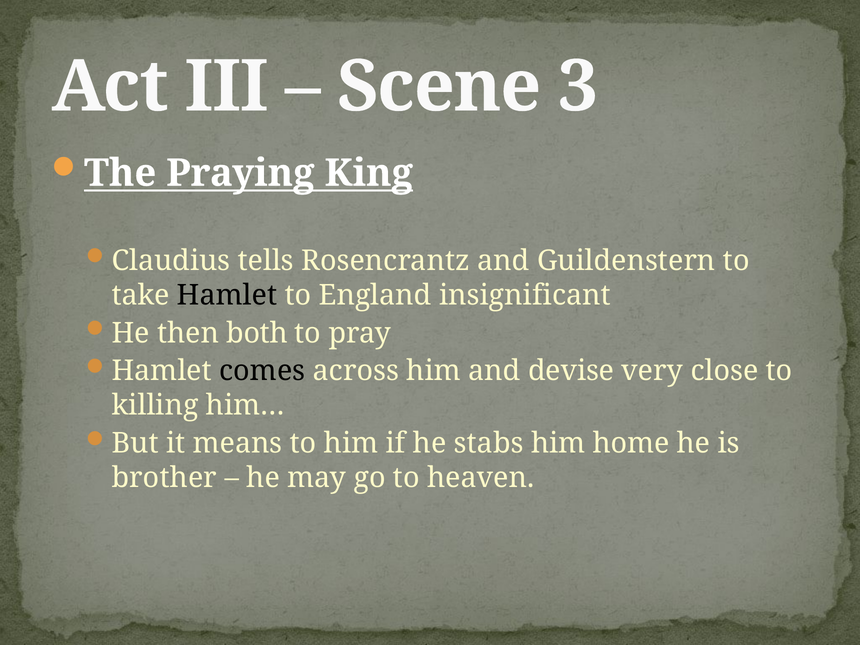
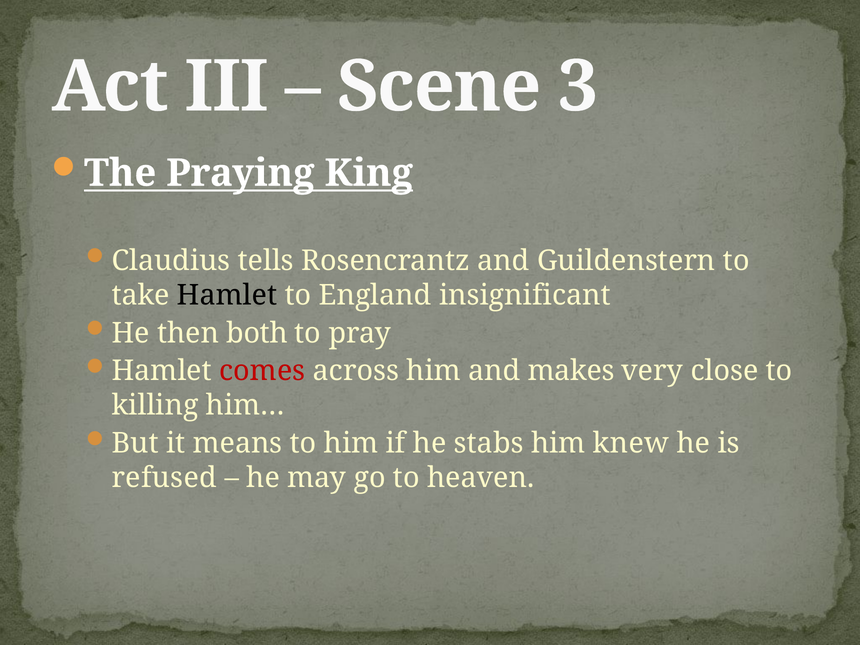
comes colour: black -> red
devise: devise -> makes
home: home -> knew
brother: brother -> refused
